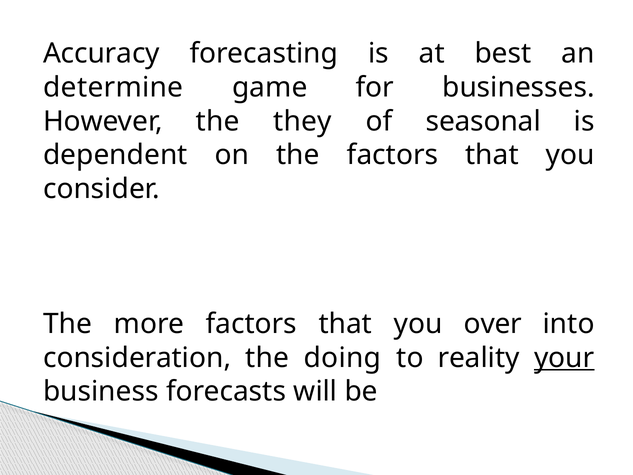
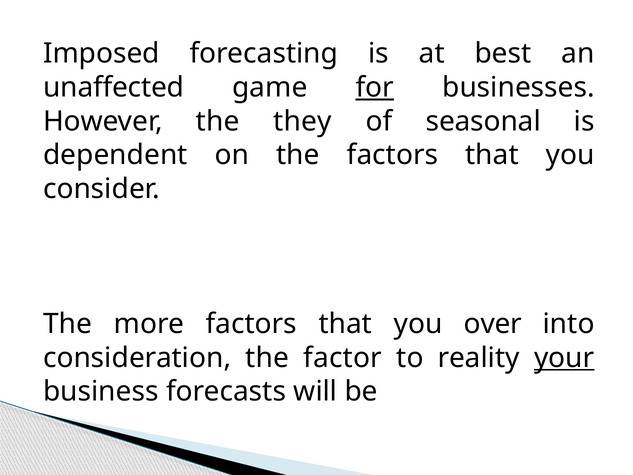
Accuracy: Accuracy -> Imposed
determine: determine -> unaffected
for underline: none -> present
doing: doing -> factor
